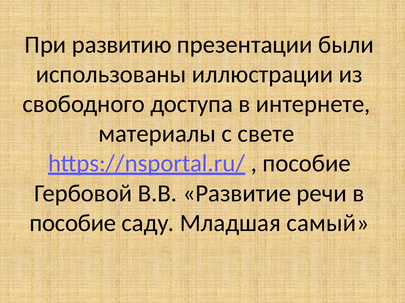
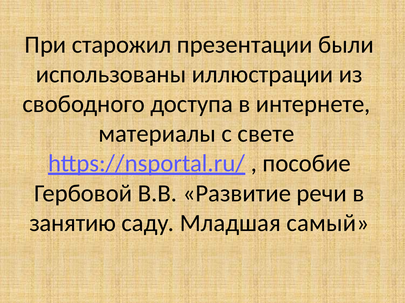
развитию: развитию -> старожил
пособие at (73, 224): пособие -> занятию
